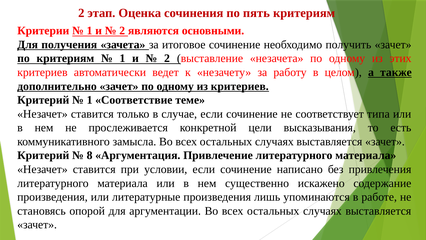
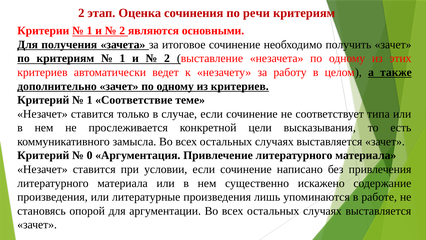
пять: пять -> речи
8: 8 -> 0
